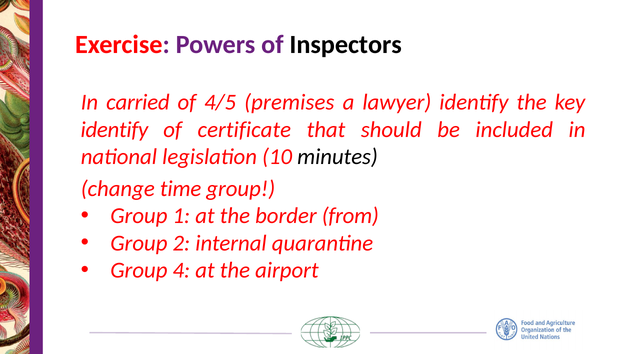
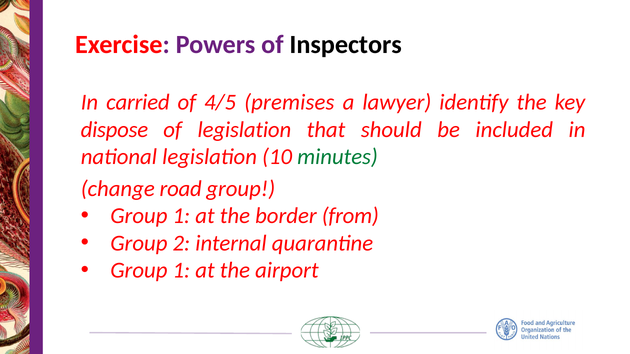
identify at (114, 130): identify -> dispose
of certificate: certificate -> legislation
minutes colour: black -> green
time: time -> road
4 at (181, 271): 4 -> 1
